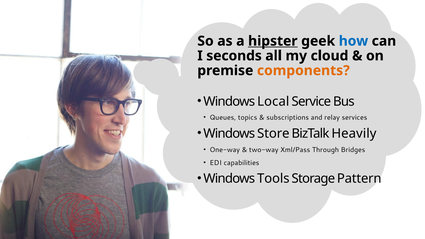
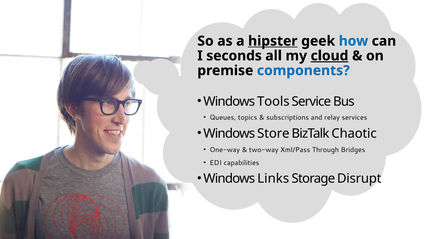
cloud underline: none -> present
components colour: orange -> blue
Local: Local -> Tools
Heavily: Heavily -> Chaotic
Tools: Tools -> Links
Pattern: Pattern -> Disrupt
